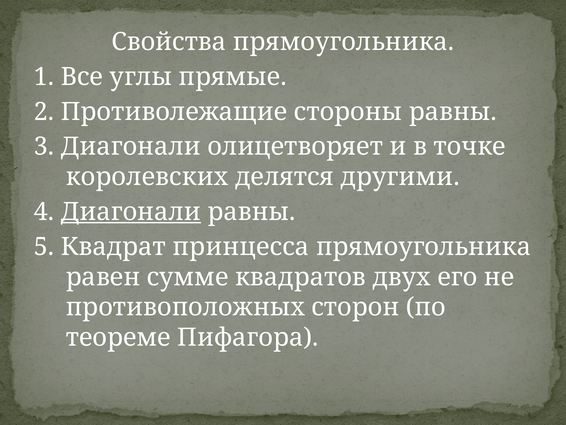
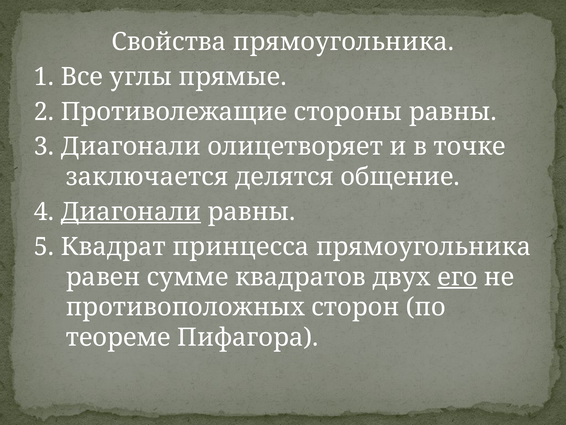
королевских: королевских -> заключается
другими: другими -> общение
его underline: none -> present
